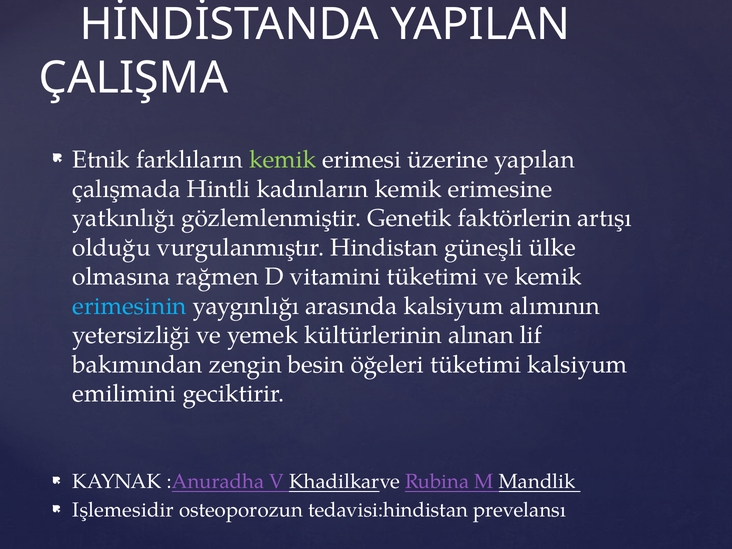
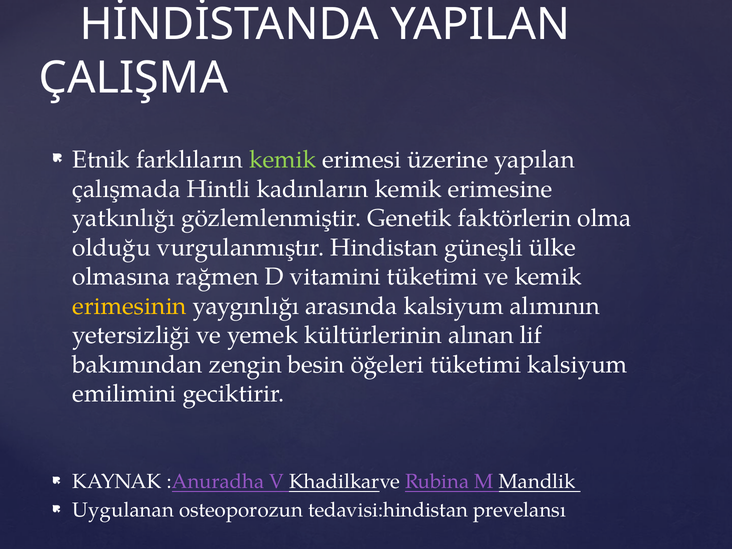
artışı: artışı -> olma
erimesinin colour: light blue -> yellow
Işlemesidir: Işlemesidir -> Uygulanan
